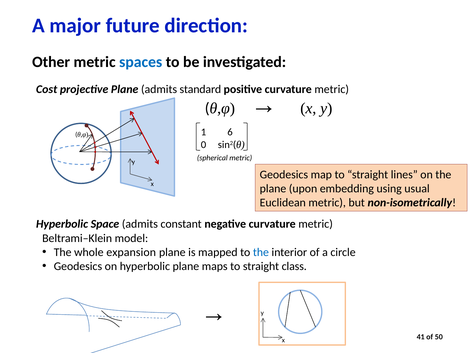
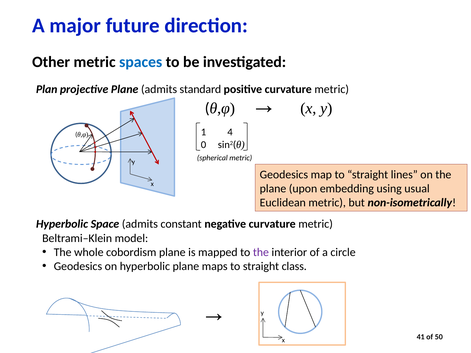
Cost: Cost -> Plan
6: 6 -> 4
expansion: expansion -> cobordism
the at (261, 252) colour: blue -> purple
